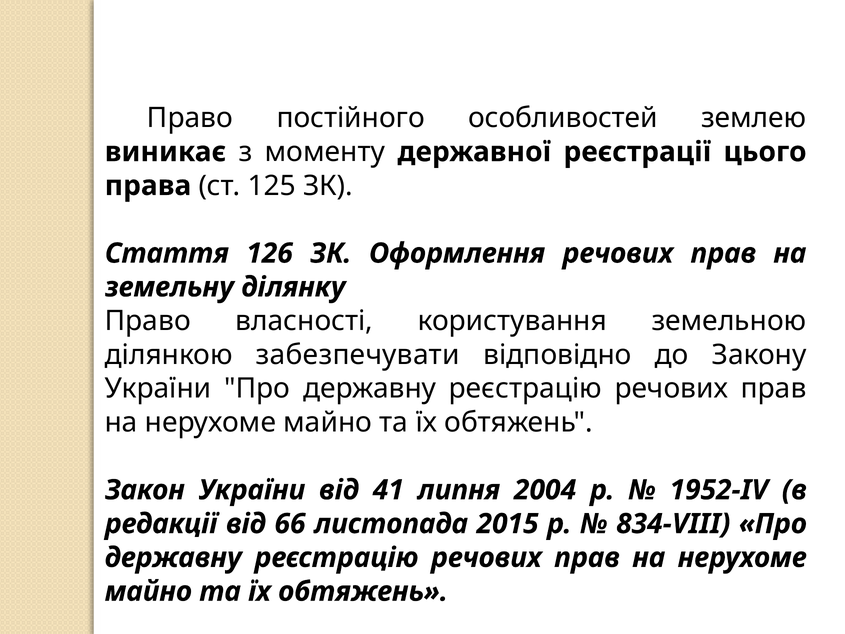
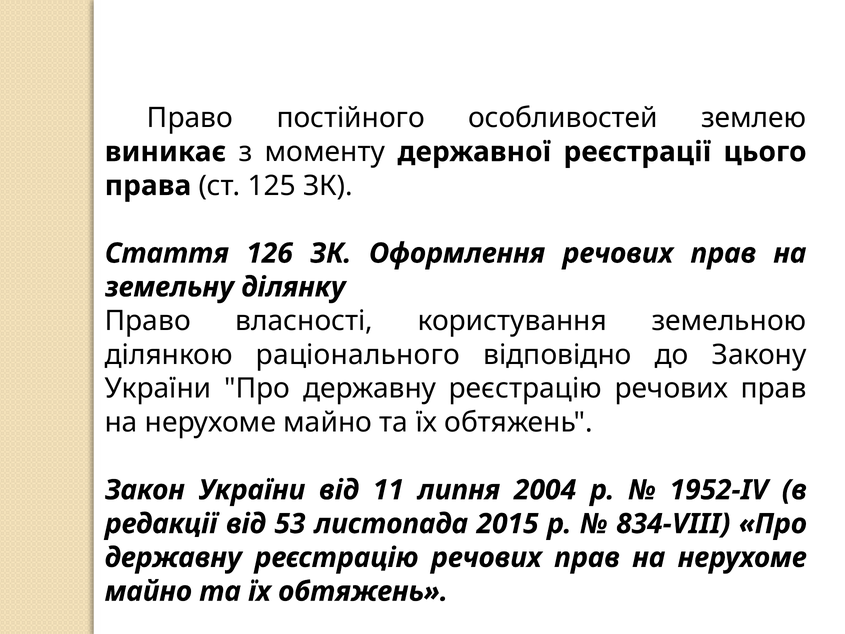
забезпечувати: забезпечувати -> раціонального
41: 41 -> 11
66: 66 -> 53
